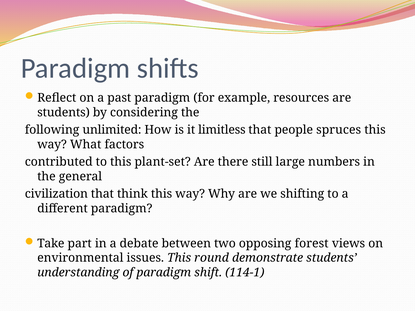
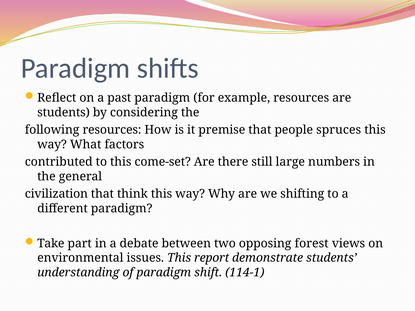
following unlimited: unlimited -> resources
limitless: limitless -> premise
plant-set: plant-set -> come-set
round: round -> report
